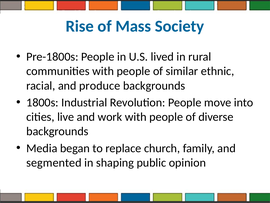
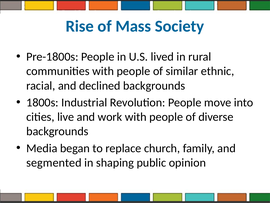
produce: produce -> declined
